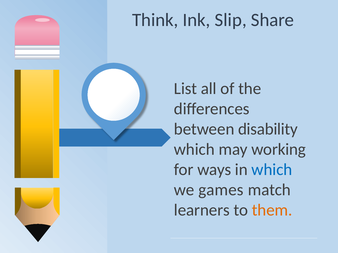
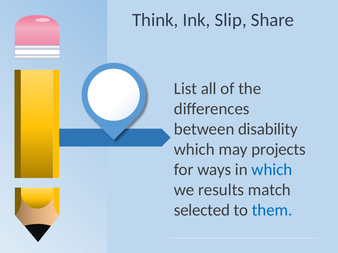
working: working -> projects
games: games -> results
learners: learners -> selected
them colour: orange -> blue
